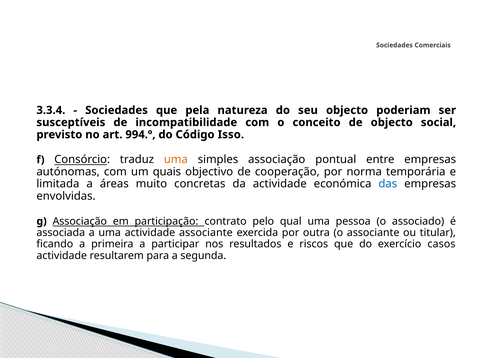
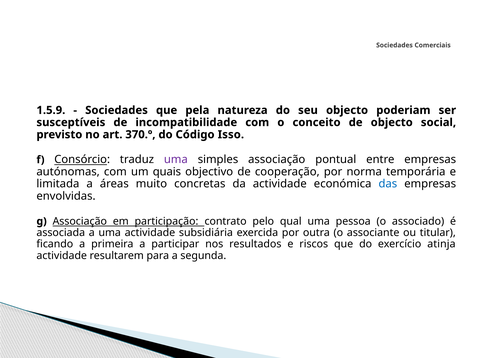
3.3.4: 3.3.4 -> 1.5.9
994.º: 994.º -> 370.º
uma at (176, 159) colour: orange -> purple
actividade associante: associante -> subsidiária
casos: casos -> atinja
